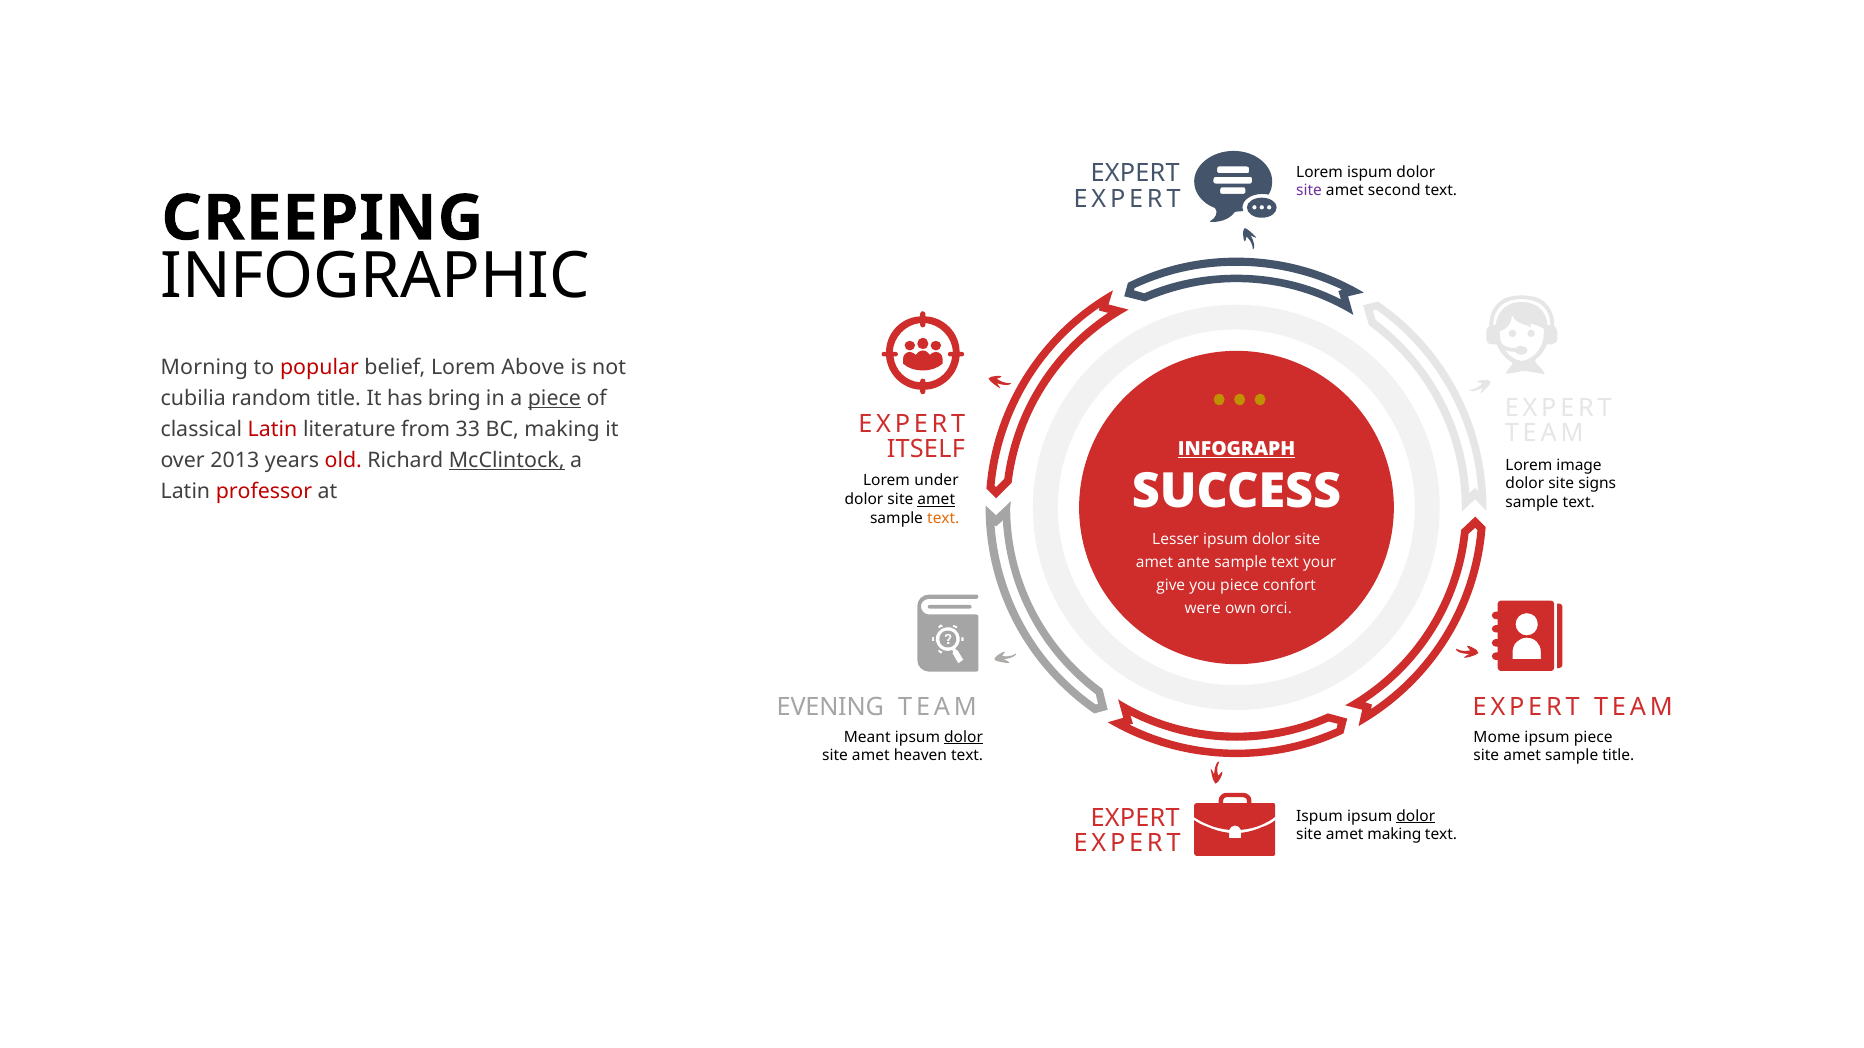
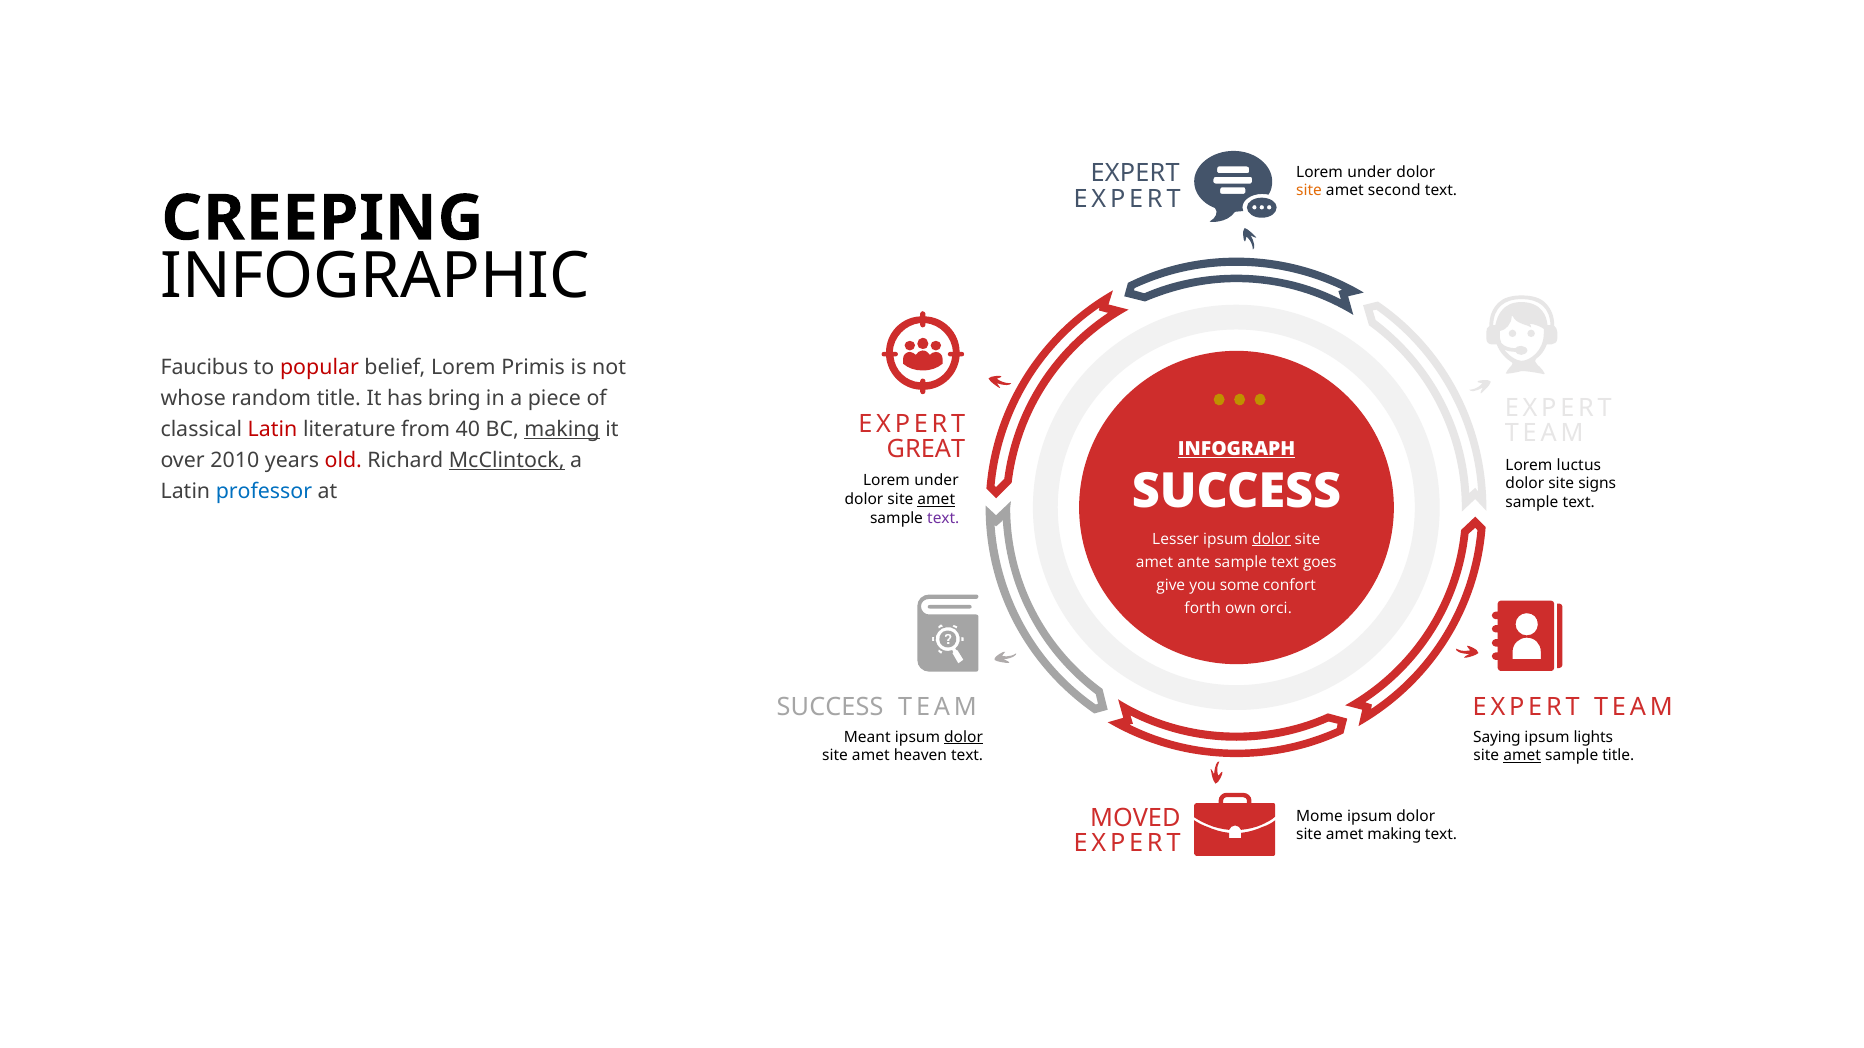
ispum at (1370, 172): ispum -> under
site at (1309, 191) colour: purple -> orange
Morning: Morning -> Faucibus
Above: Above -> Primis
cubilia: cubilia -> whose
piece at (554, 399) underline: present -> none
33: 33 -> 40
making at (562, 430) underline: none -> present
ITSELF: ITSELF -> GREAT
2013: 2013 -> 2010
image: image -> luctus
professor colour: red -> blue
text at (943, 518) colour: orange -> purple
dolor at (1271, 539) underline: none -> present
your: your -> goes
you piece: piece -> some
were: were -> forth
EVENING at (830, 708): EVENING -> SUCCESS
Mome: Mome -> Saying
ipsum piece: piece -> lights
amet at (1522, 756) underline: none -> present
EXPERT at (1135, 818): EXPERT -> MOVED
Ispum at (1319, 816): Ispum -> Mome
dolor at (1416, 816) underline: present -> none
